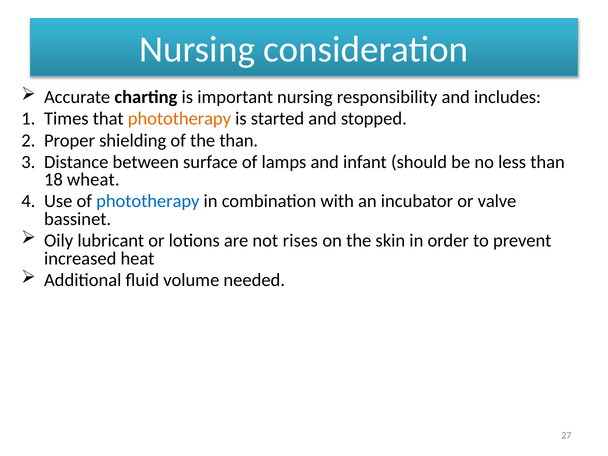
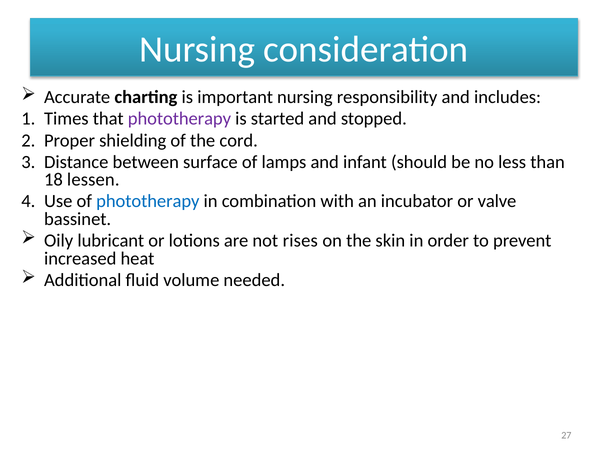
phototherapy at (179, 119) colour: orange -> purple
the than: than -> cord
wheat: wheat -> lessen
